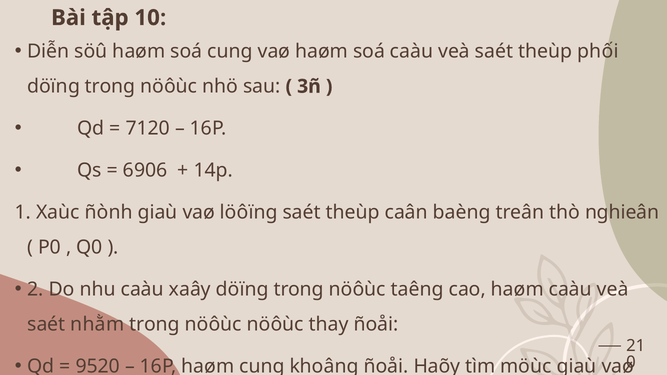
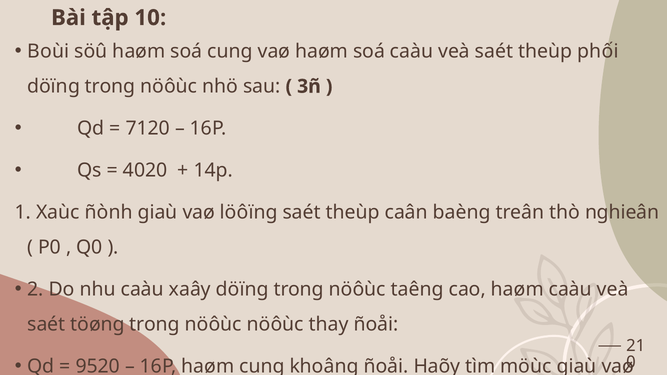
Diễn: Diễn -> Boùi
6906: 6906 -> 4020
nhằm: nhằm -> töøng
